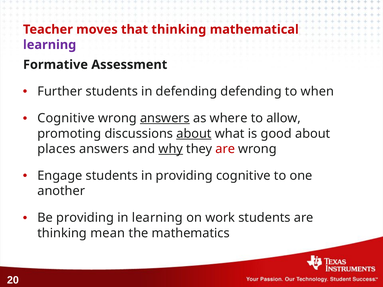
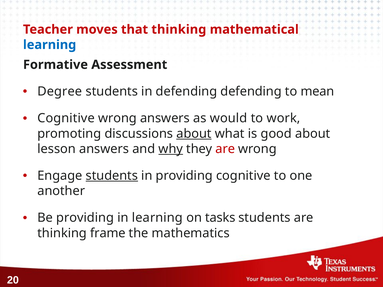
learning at (50, 45) colour: purple -> blue
Further: Further -> Degree
when: when -> mean
answers at (165, 118) underline: present -> none
where: where -> would
allow: allow -> work
places: places -> lesson
students at (112, 176) underline: none -> present
work: work -> tasks
mean: mean -> frame
